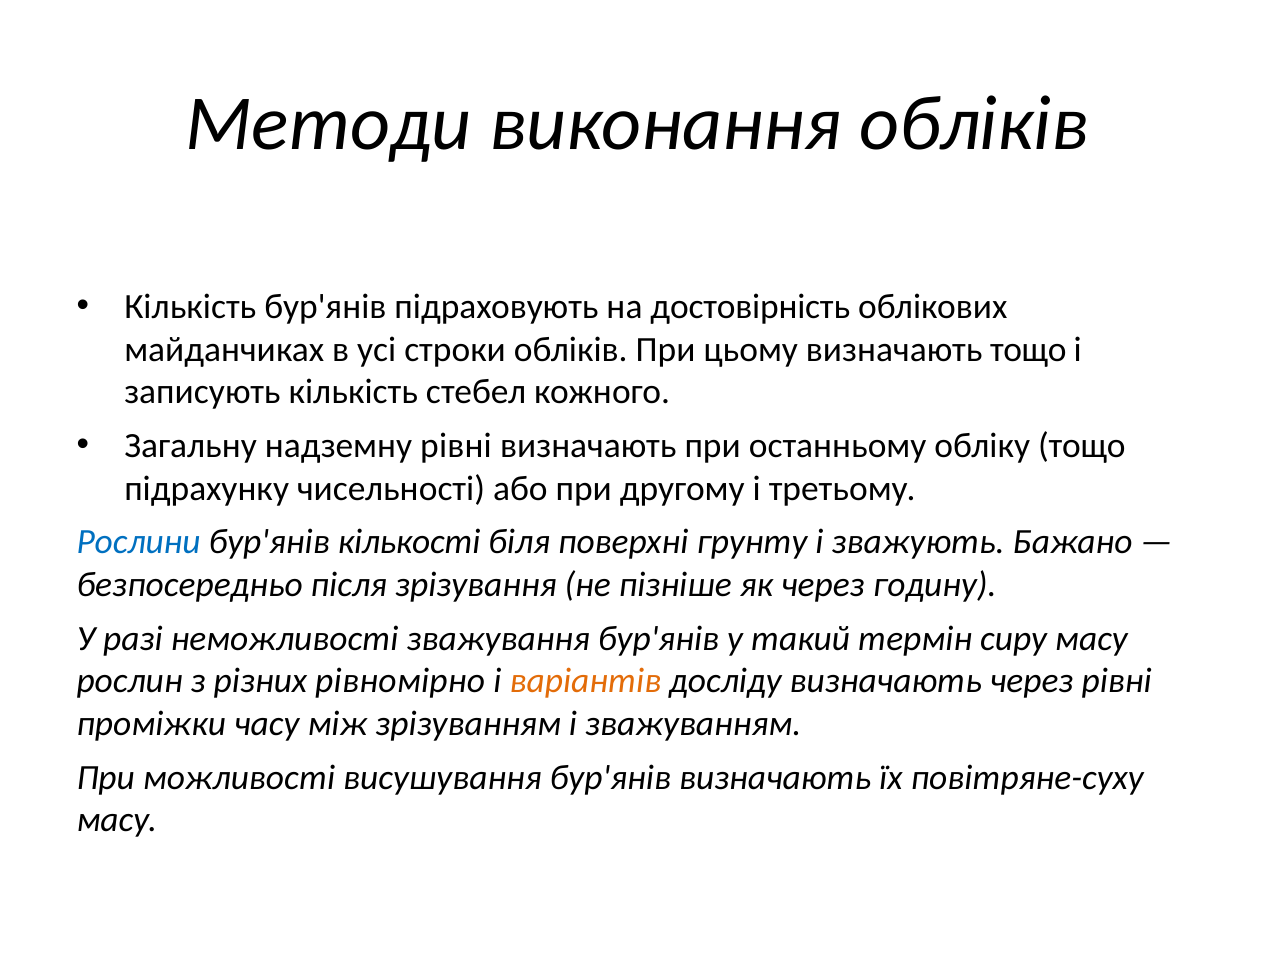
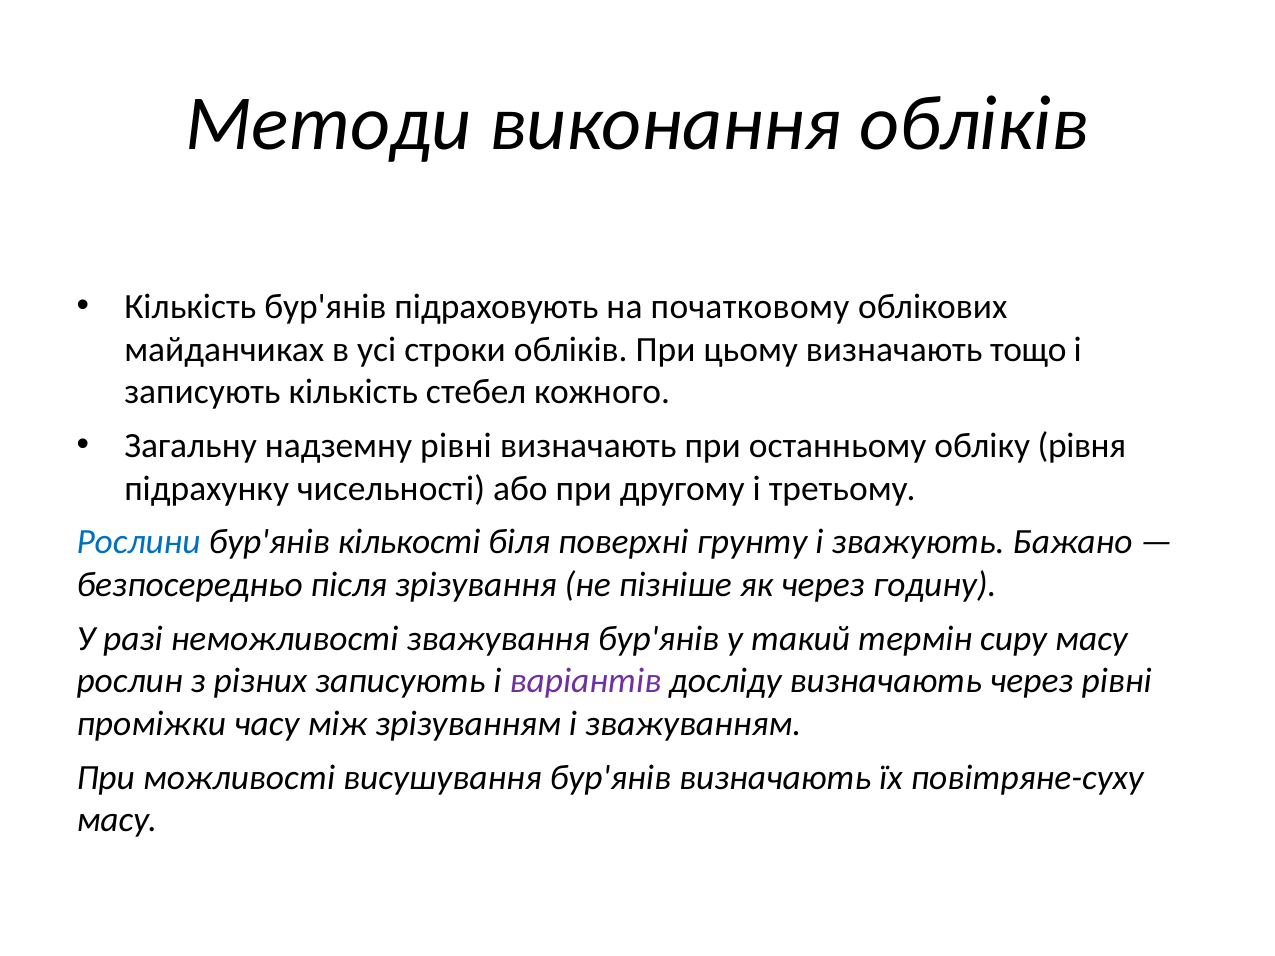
достовірність: достовірність -> початковому
обліку тощо: тощо -> рівня
різних рівномірно: рівномірно -> записують
варіантів colour: orange -> purple
